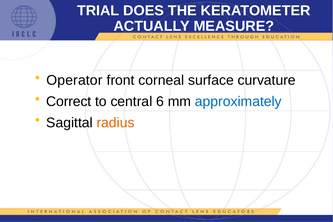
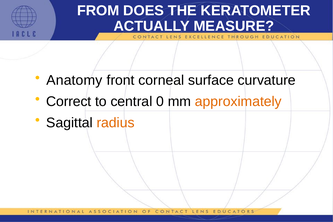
TRIAL: TRIAL -> FROM
Operator: Operator -> Anatomy
6: 6 -> 0
approximately colour: blue -> orange
